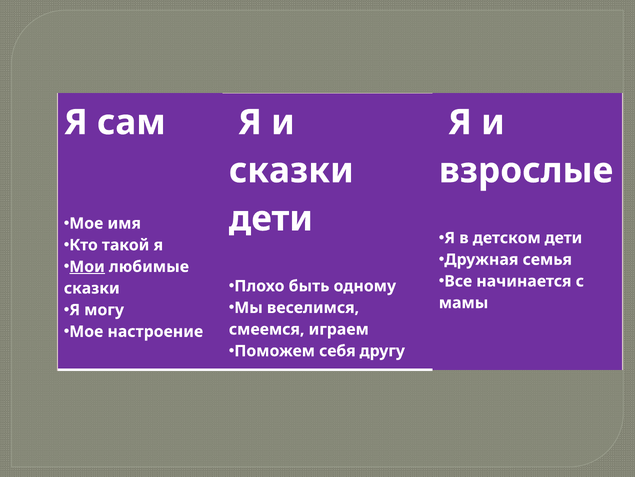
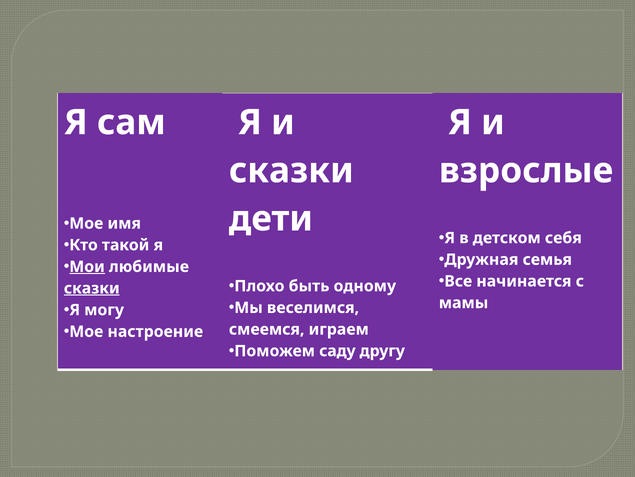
детском дети: дети -> себя
сказки at (92, 288) underline: none -> present
себя: себя -> саду
